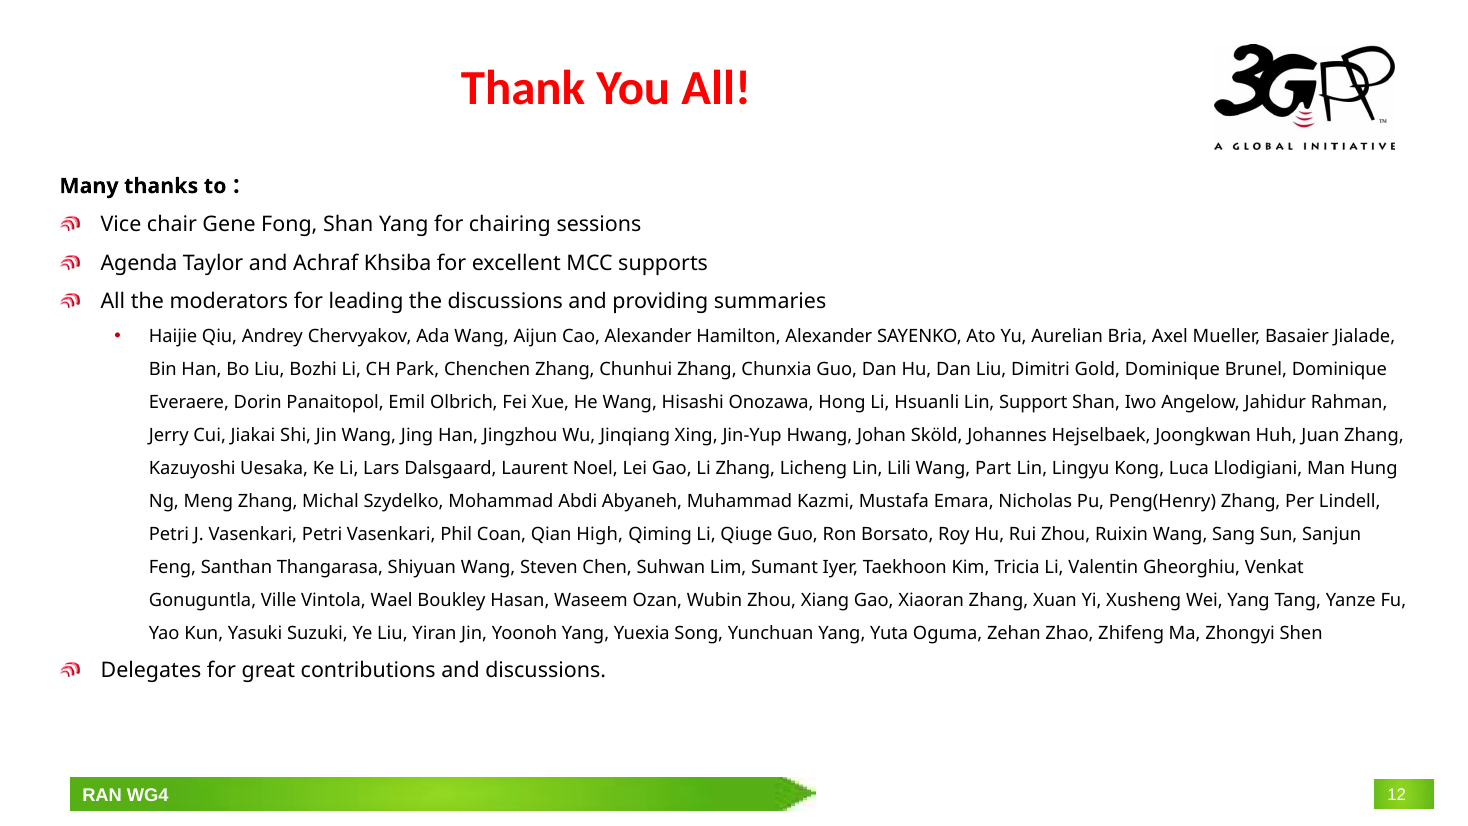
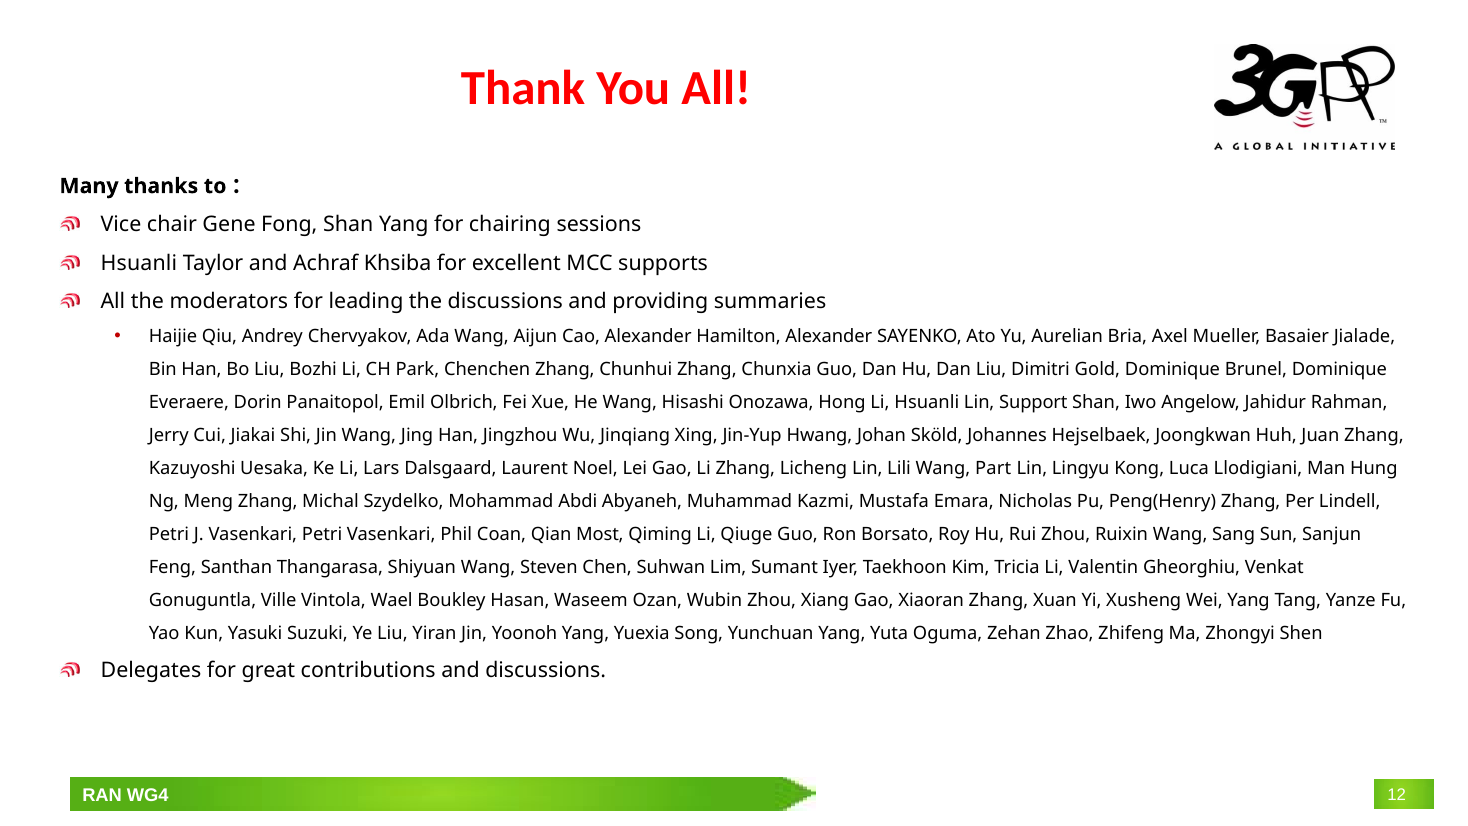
Agenda at (139, 263): Agenda -> Hsuanli
High: High -> Most
